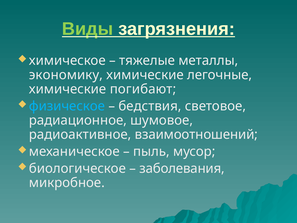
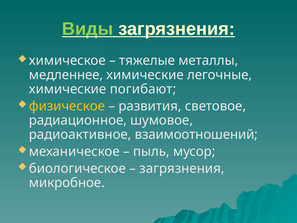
экономику: экономику -> медленнее
физическое colour: light blue -> yellow
бедствия: бедствия -> развития
заболевания at (182, 168): заболевания -> загрязнения
